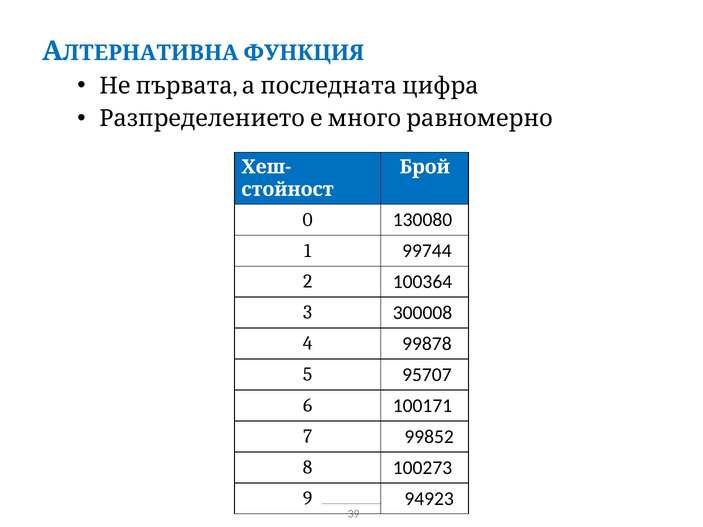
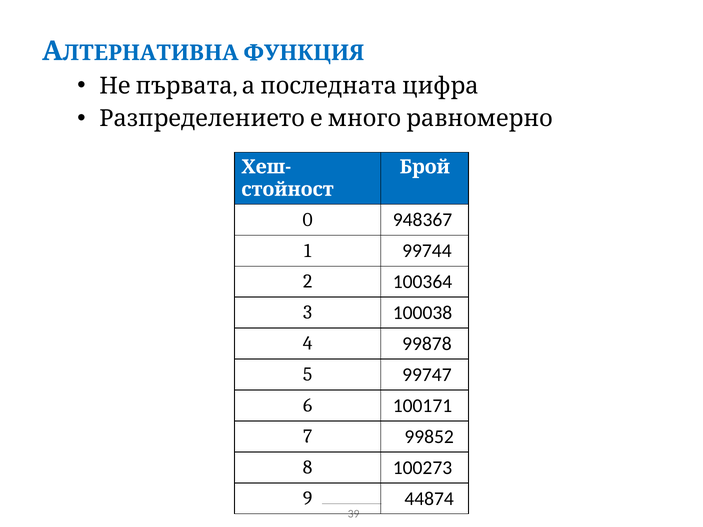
130080: 130080 -> 948367
300008: 300008 -> 100038
95707: 95707 -> 99747
94923: 94923 -> 44874
